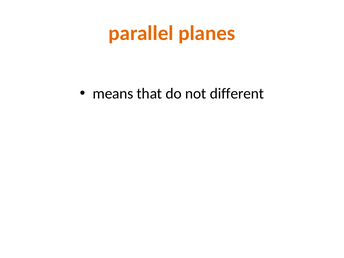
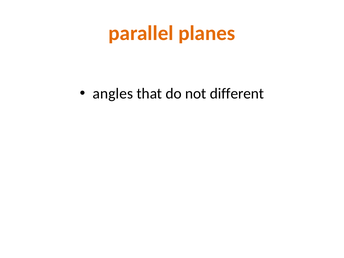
means: means -> angles
